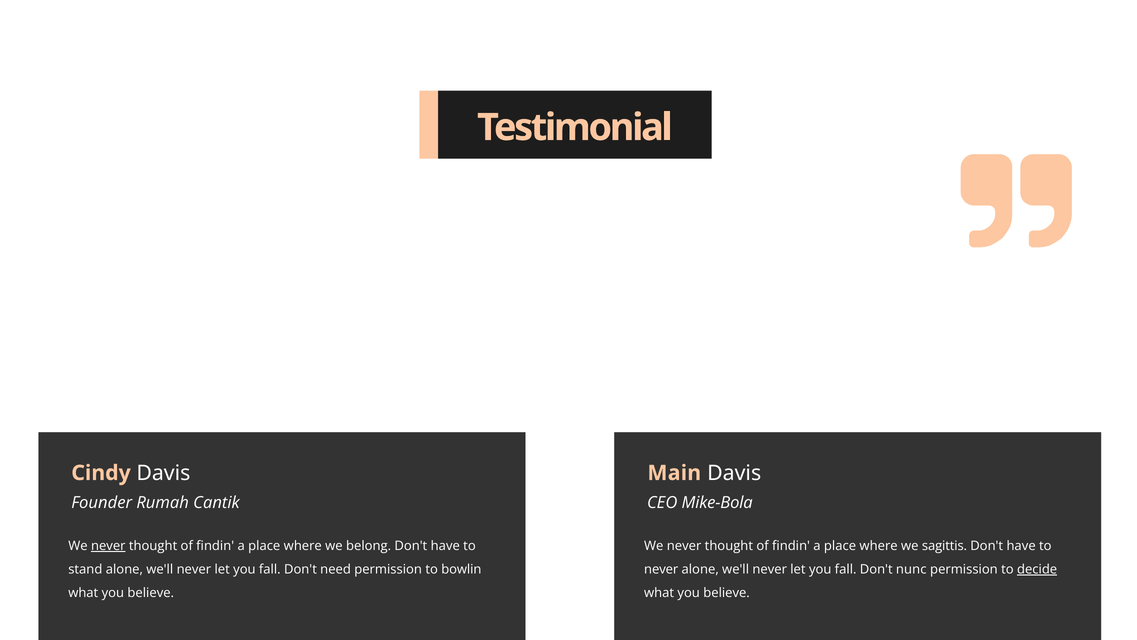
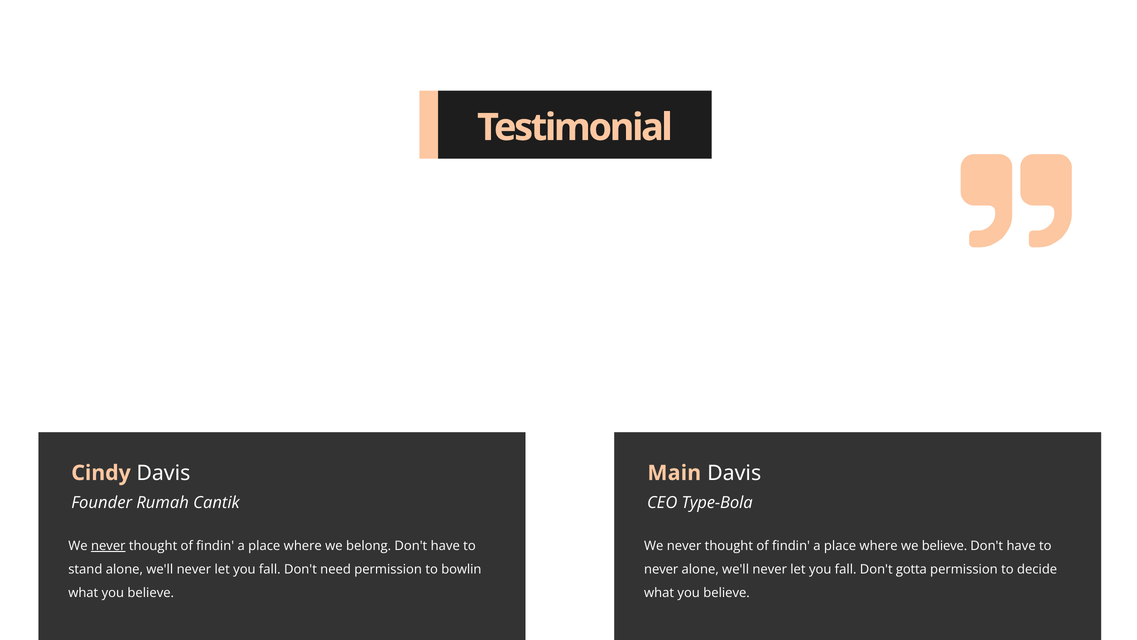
Mike-Bola: Mike-Bola -> Type-Bola
we sagittis: sagittis -> believe
nunc: nunc -> gotta
decide underline: present -> none
